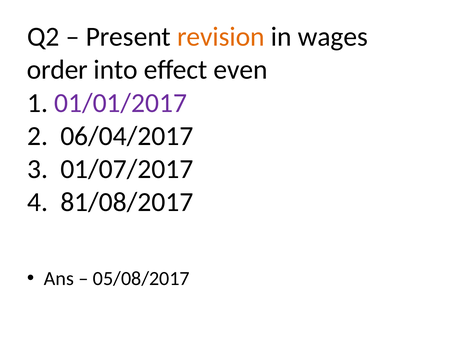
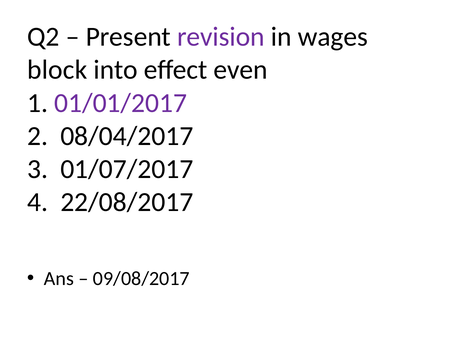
revision colour: orange -> purple
order: order -> block
06/04/2017: 06/04/2017 -> 08/04/2017
81/08/2017: 81/08/2017 -> 22/08/2017
05/08/2017: 05/08/2017 -> 09/08/2017
